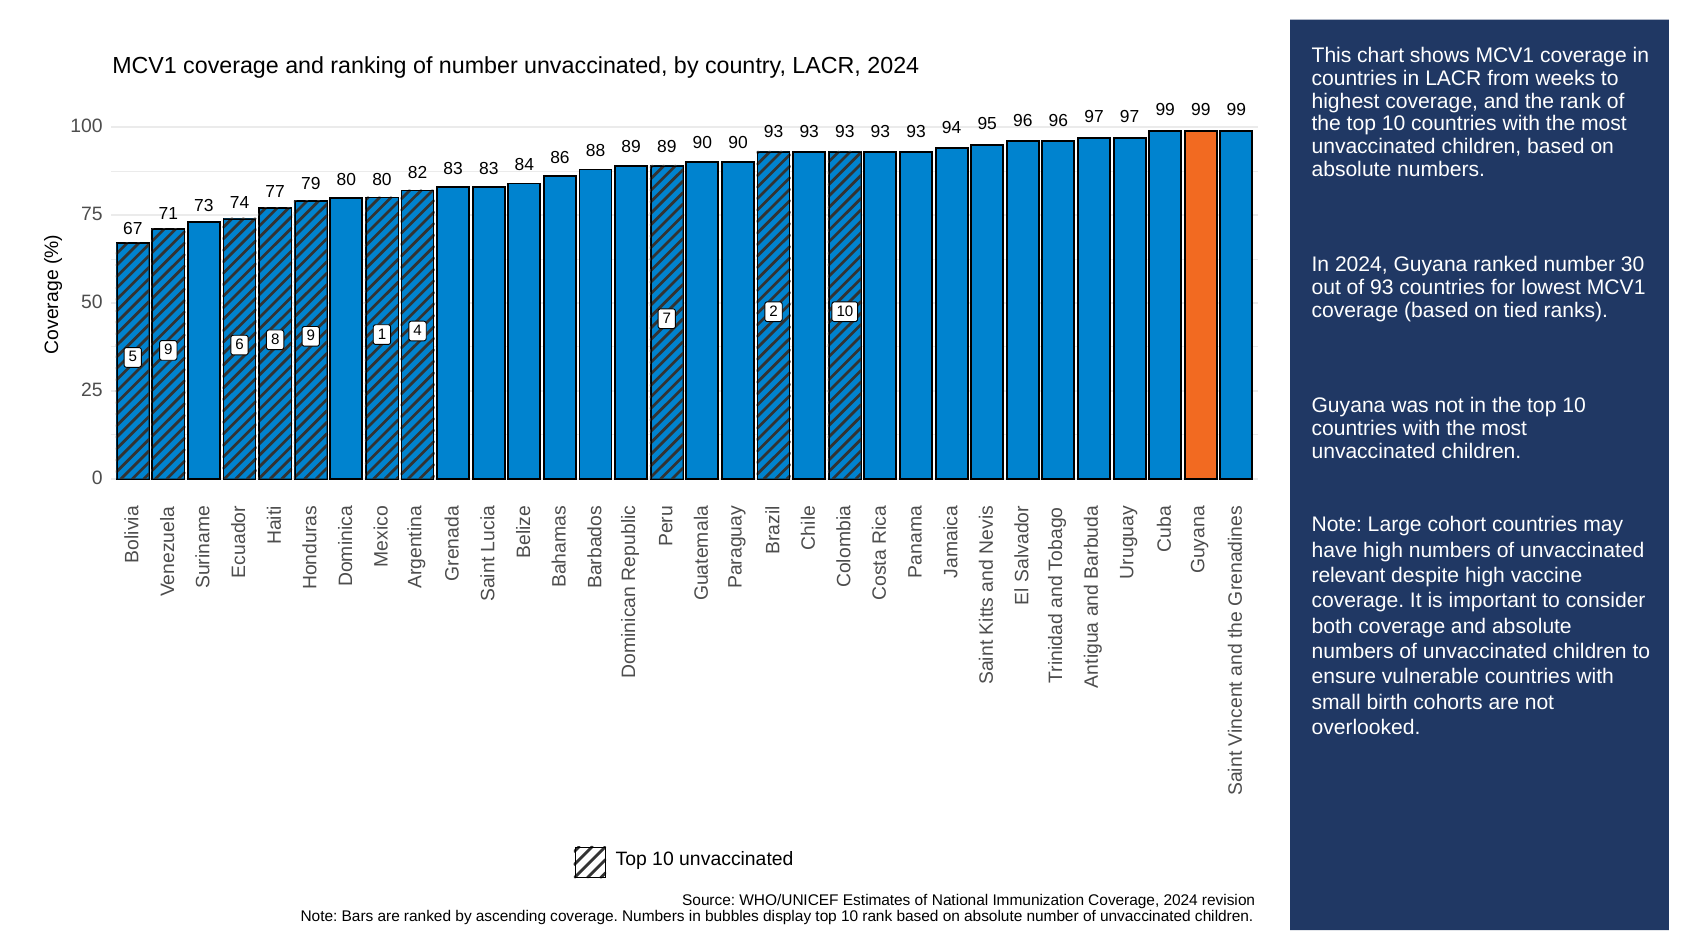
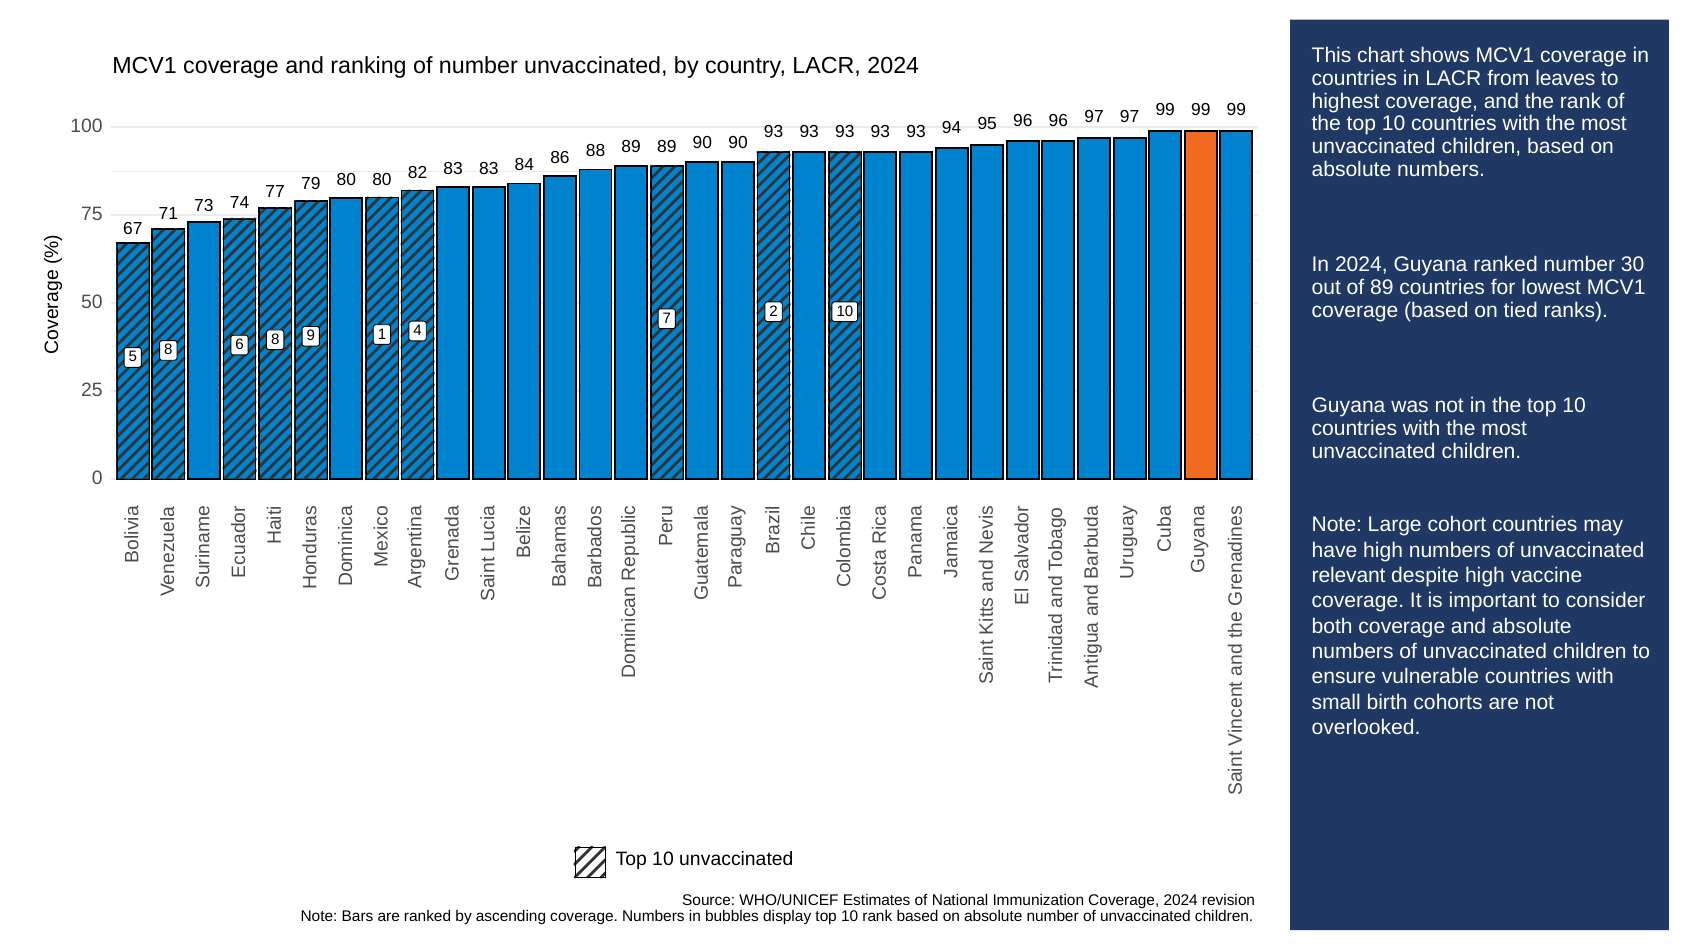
weeks: weeks -> leaves
of 93: 93 -> 89
5 9: 9 -> 8
